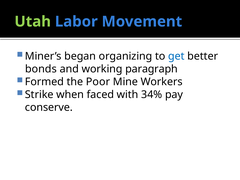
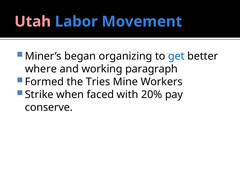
Utah colour: light green -> pink
bonds: bonds -> where
Poor: Poor -> Tries
34%: 34% -> 20%
